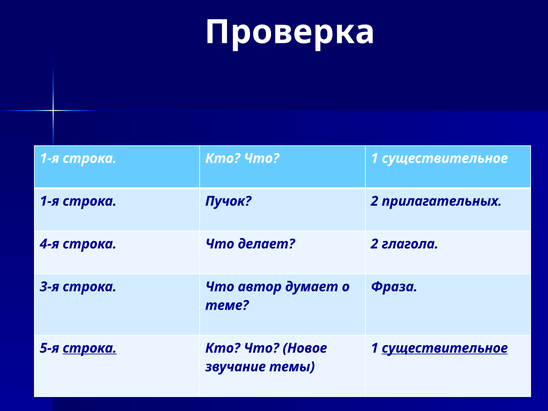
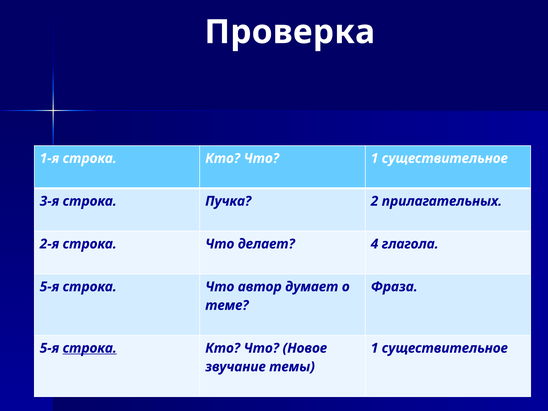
1-я at (49, 201): 1-я -> 3-я
Пучок: Пучок -> Пучка
4-я: 4-я -> 2-я
делает 2: 2 -> 4
3-я at (49, 287): 3-я -> 5-я
существительное at (445, 348) underline: present -> none
